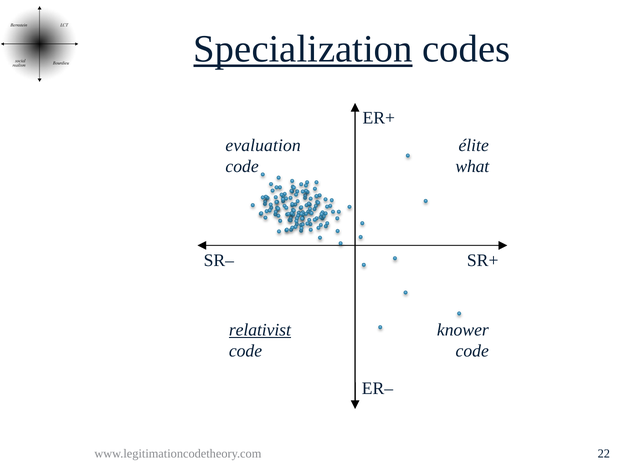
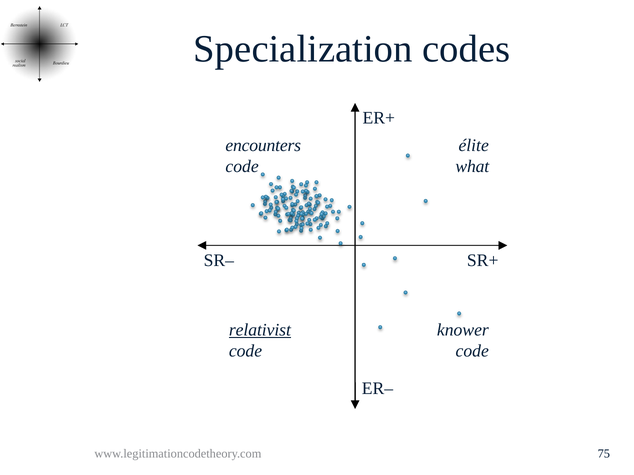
Specialization underline: present -> none
evaluation: evaluation -> encounters
22: 22 -> 75
